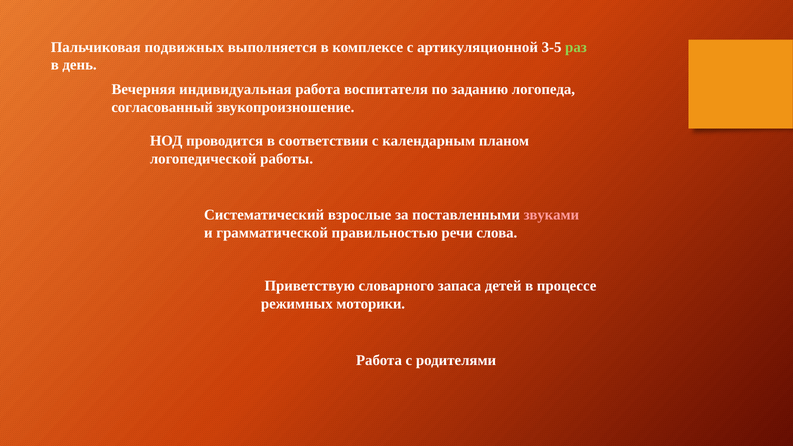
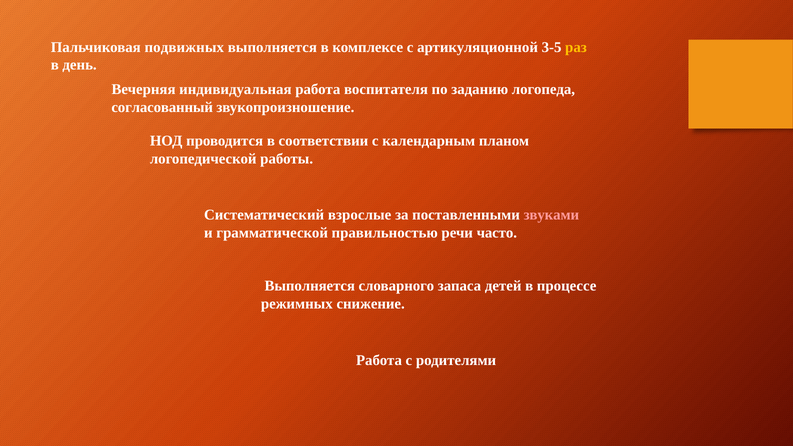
раз colour: light green -> yellow
слова: слова -> часто
Приветствую at (310, 286): Приветствую -> Выполняется
моторики: моторики -> снижение
